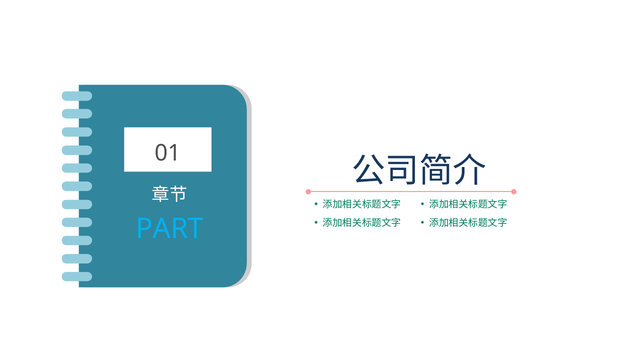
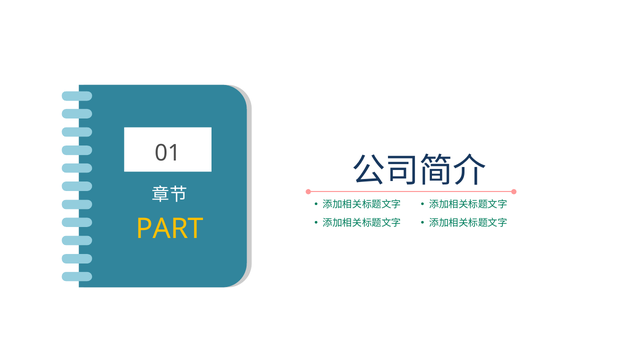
PART colour: light blue -> yellow
